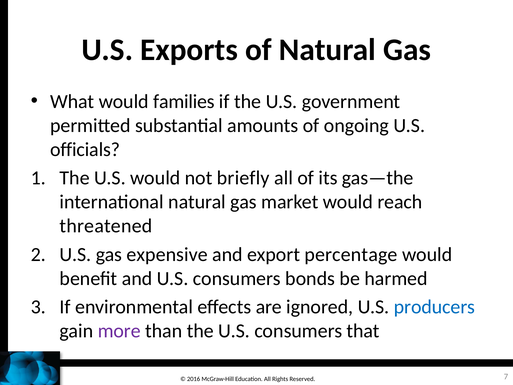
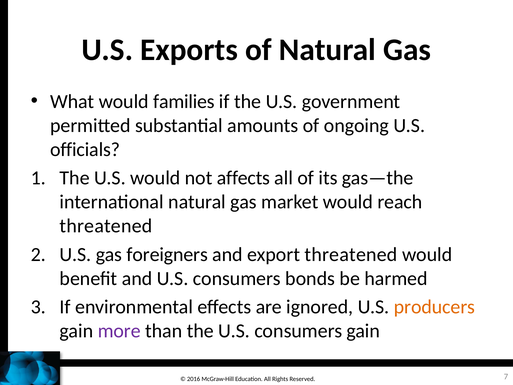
briefly: briefly -> affects
expensive: expensive -> foreigners
export percentage: percentage -> threatened
producers colour: blue -> orange
consumers that: that -> gain
